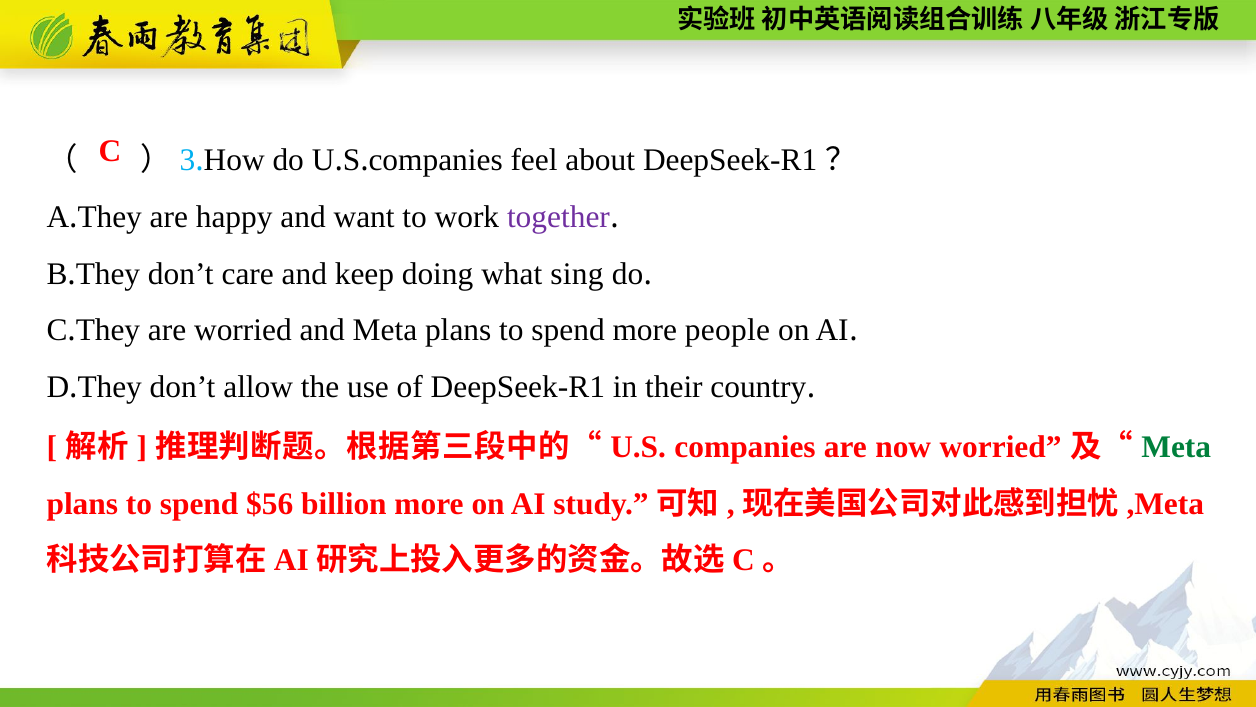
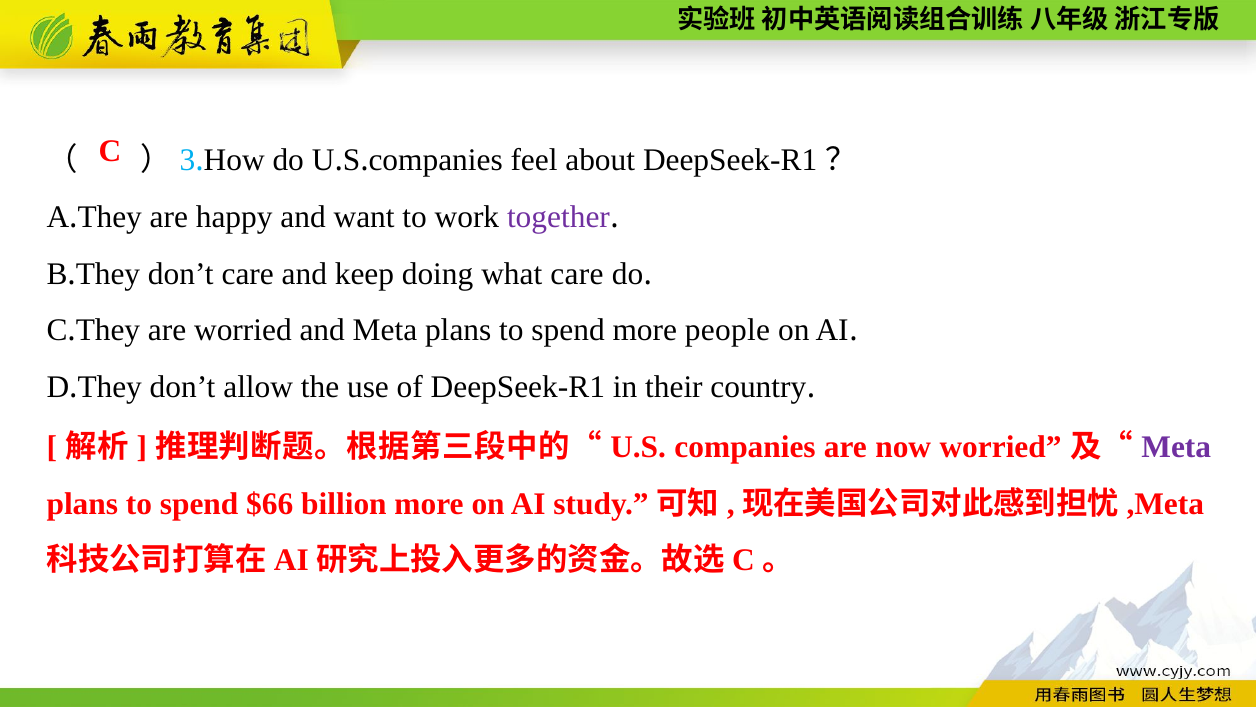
what sing: sing -> care
Meta at (1176, 447) colour: green -> purple
$56: $56 -> $66
